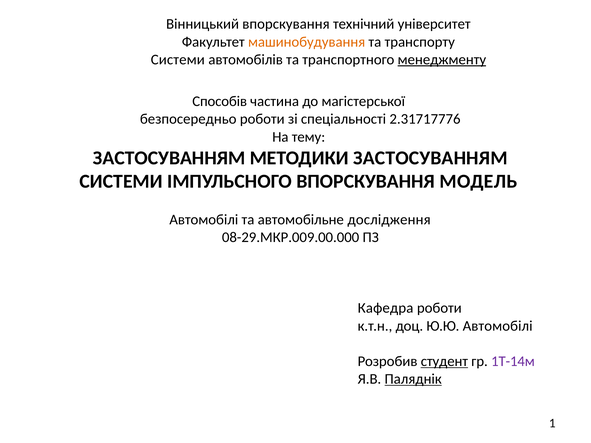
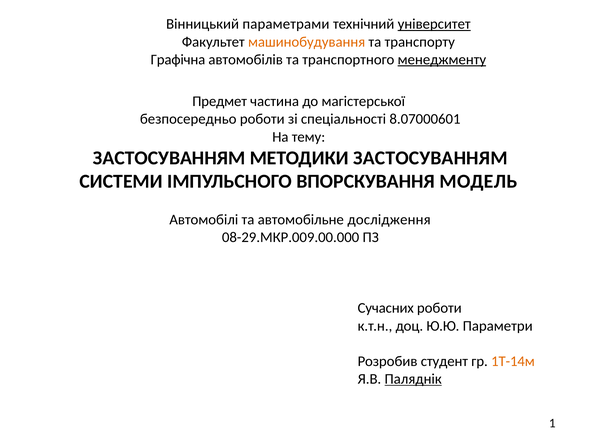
Вінницький впорскування: впорскування -> параметрами
університет underline: none -> present
Системи at (178, 60): Системи -> Графічна
Способів: Способів -> Предмет
2.31717776: 2.31717776 -> 8.07000601
Кафедра: Кафедра -> Сучасних
Ю.Ю Автомобілі: Автомобілі -> Параметри
студент underline: present -> none
1Т-14м colour: purple -> orange
